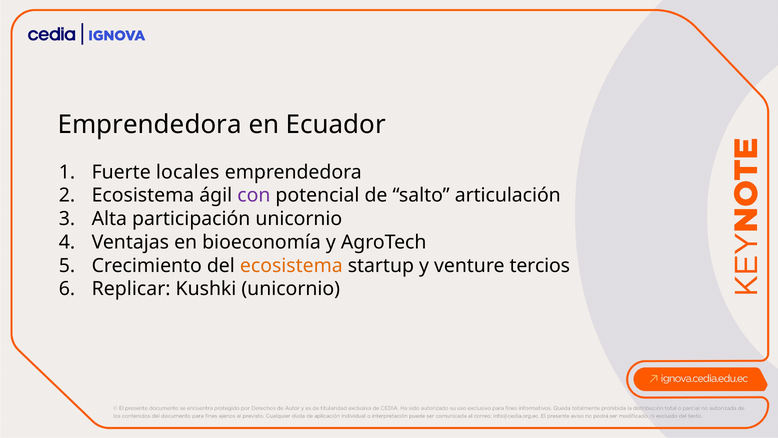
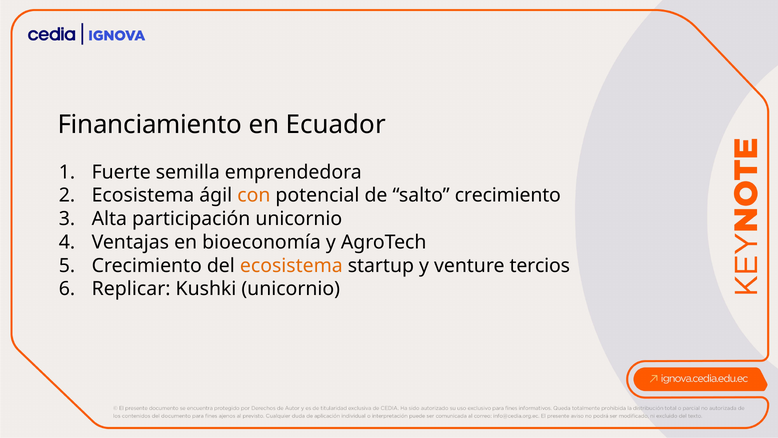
Emprendedora at (150, 124): Emprendedora -> Financiamiento
locales: locales -> semilla
con colour: purple -> orange
salto articulación: articulación -> crecimiento
